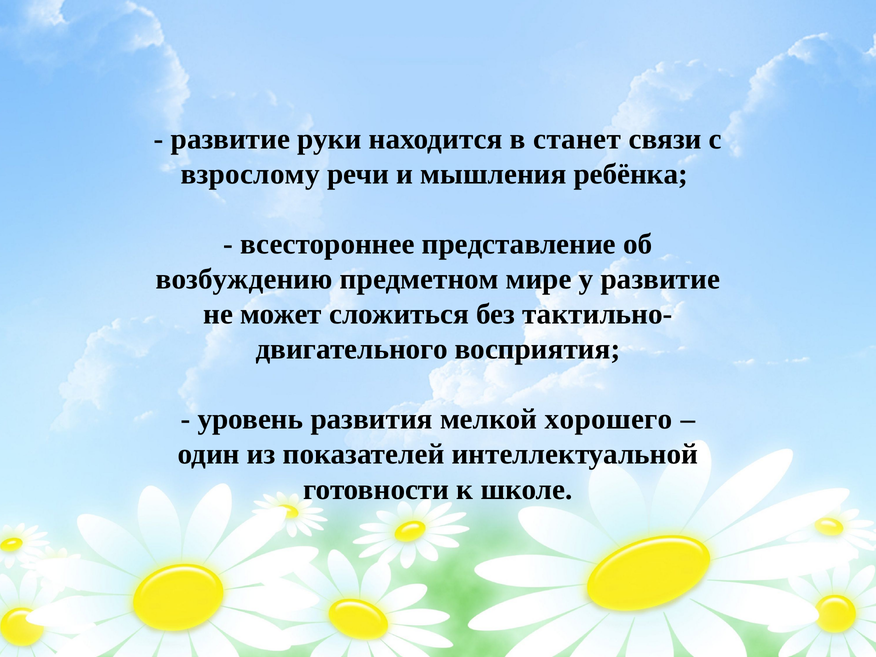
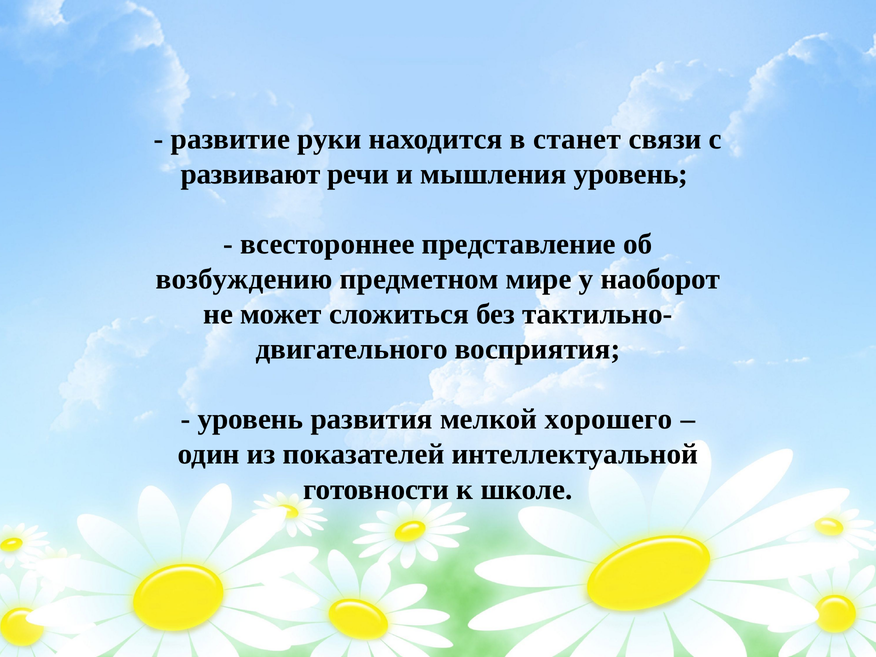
взрослому: взрослому -> развивают
мышления ребёнка: ребёнка -> уровень
у развитие: развитие -> наоборот
